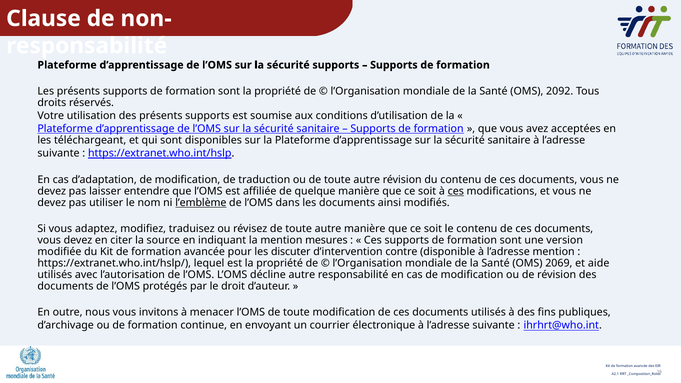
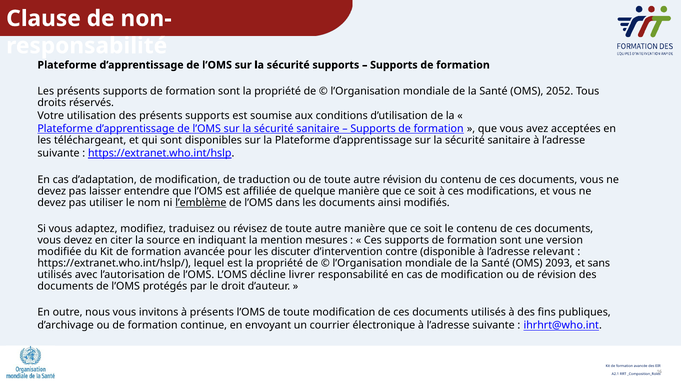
2092: 2092 -> 2052
ces at (456, 191) underline: present -> none
l’adresse mention: mention -> relevant
2069: 2069 -> 2093
aide: aide -> sans
décline autre: autre -> livrer
à menacer: menacer -> présents
